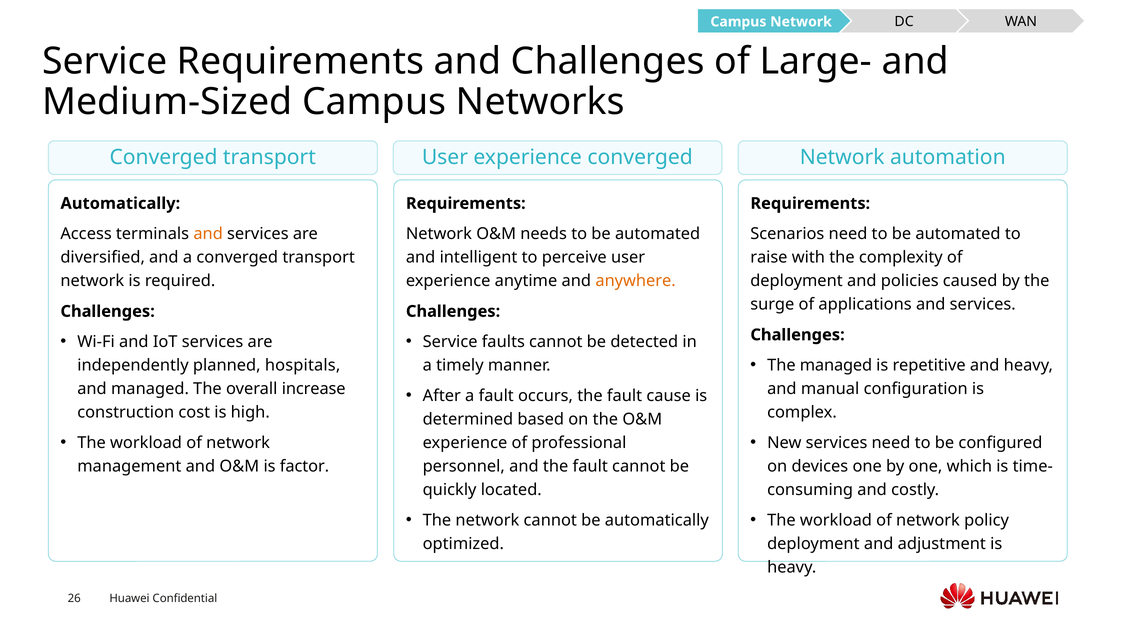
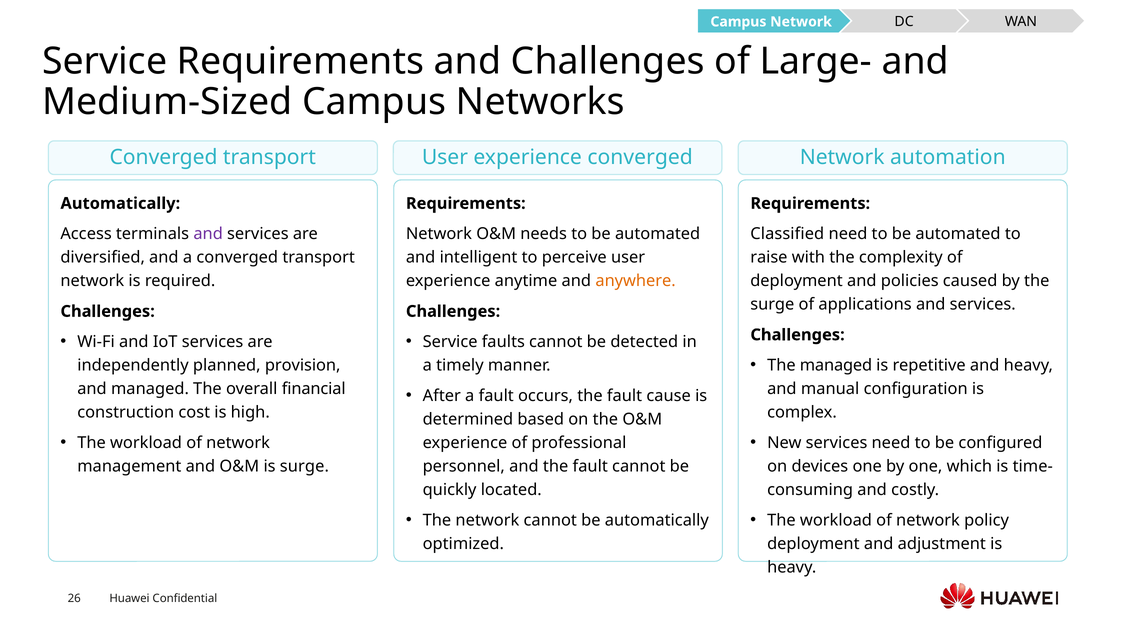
and at (208, 234) colour: orange -> purple
Scenarios: Scenarios -> Classified
hospitals: hospitals -> provision
increase: increase -> financial
is factor: factor -> surge
